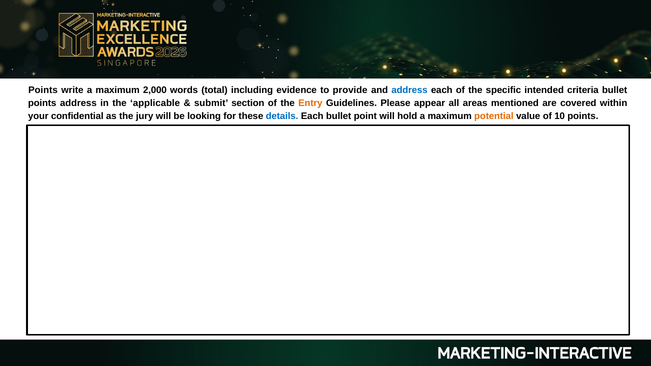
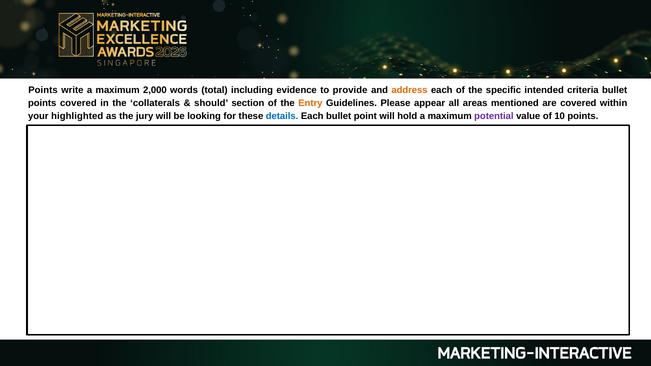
address at (410, 90) colour: blue -> orange
points address: address -> covered
applicable: applicable -> collaterals
submit: submit -> should
confidential: confidential -> highlighted
potential colour: orange -> purple
